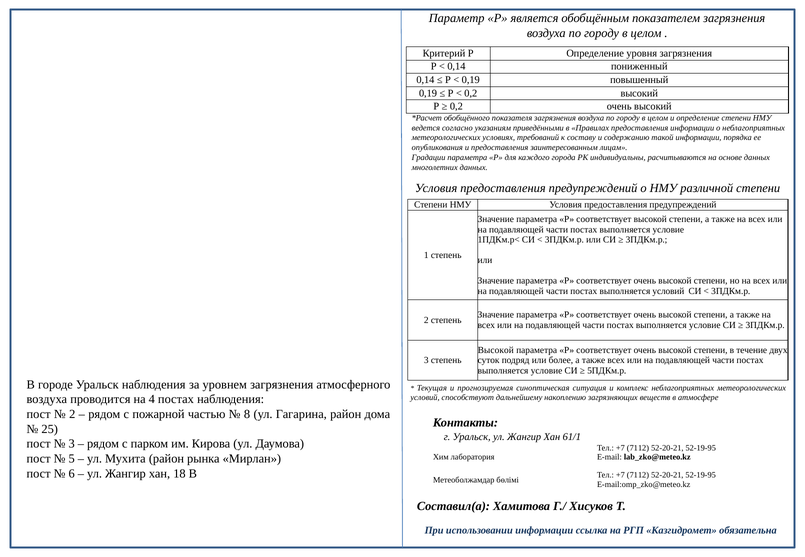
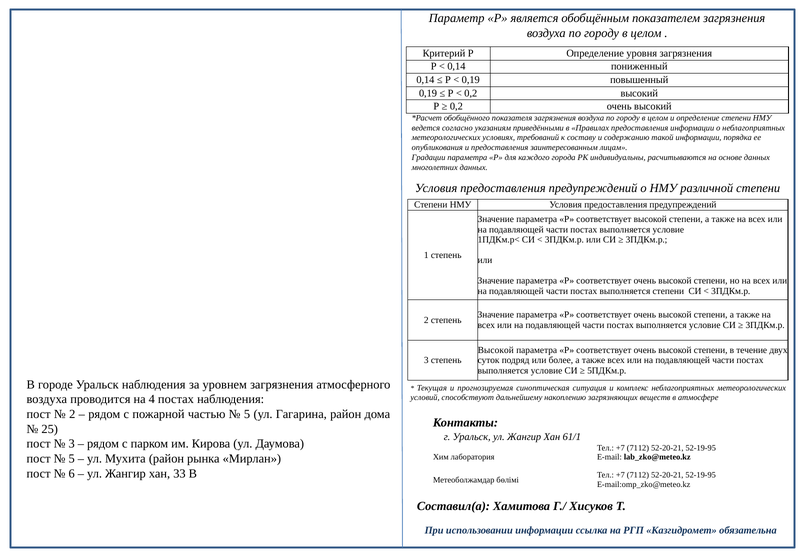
выполняется условий: условий -> степени
8 at (247, 414): 8 -> 5
18: 18 -> 33
